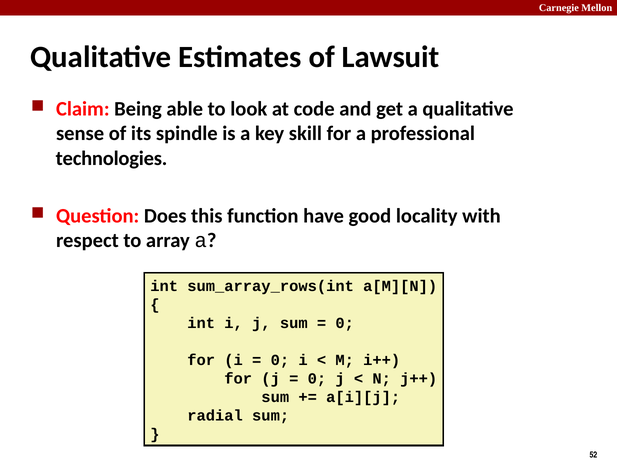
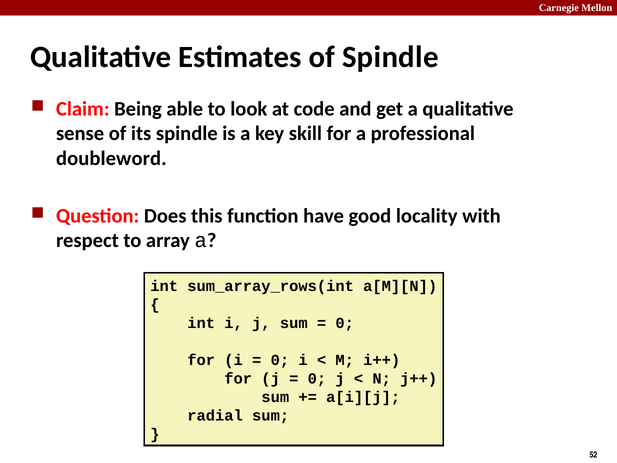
of Lawsuit: Lawsuit -> Spindle
technologies: technologies -> doubleword
